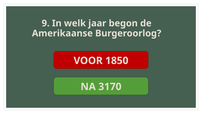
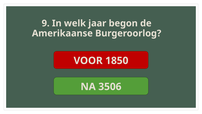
3170: 3170 -> 3506
